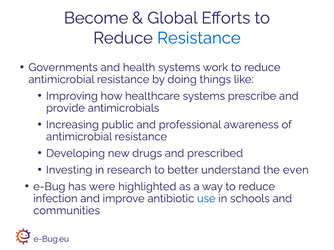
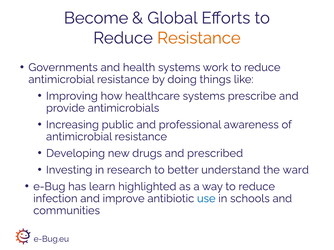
Resistance at (199, 38) colour: blue -> orange
even: even -> ward
were: were -> learn
